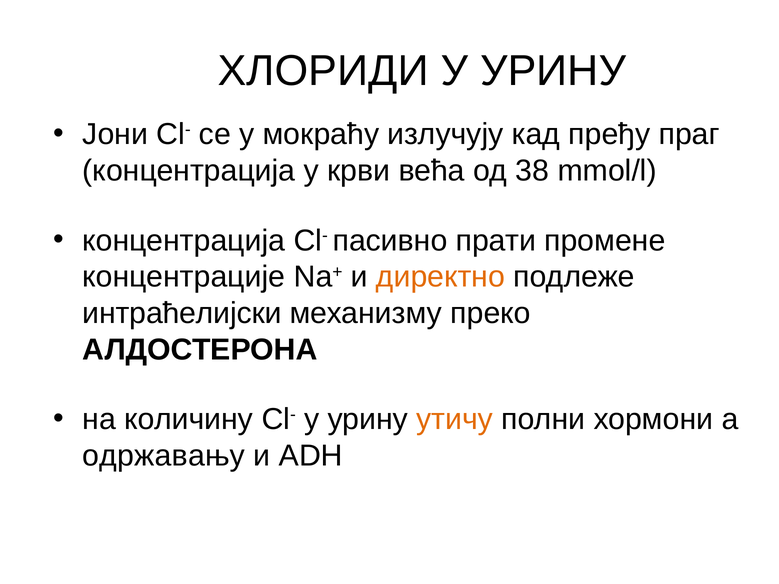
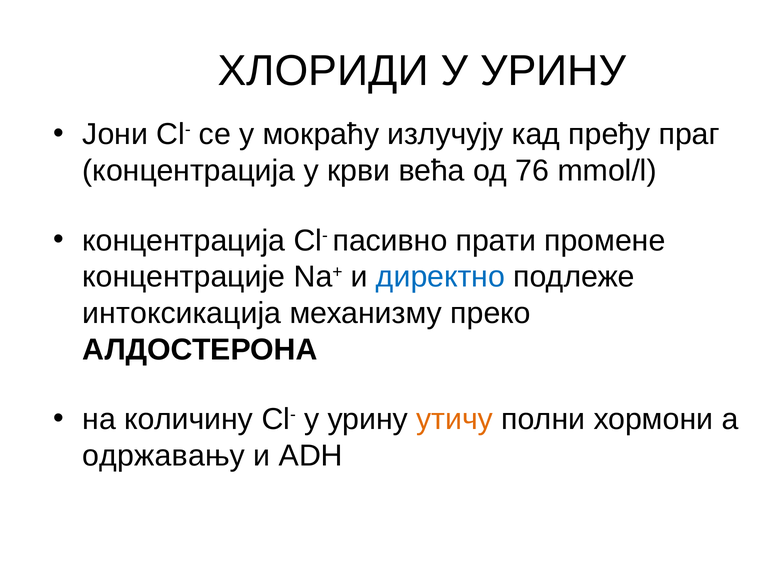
38: 38 -> 76
директно colour: orange -> blue
интраћелијски: интраћелијски -> интоксикација
